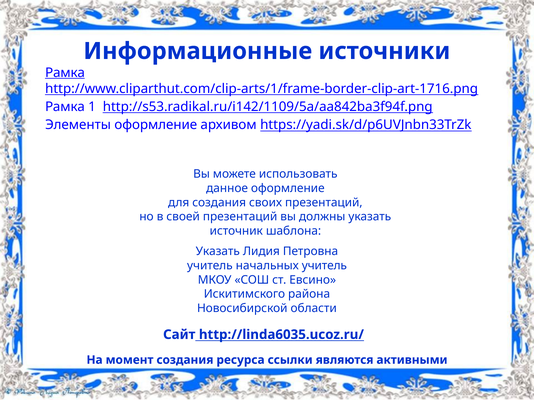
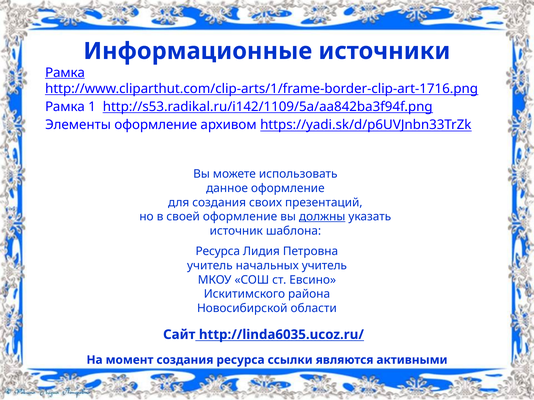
своей презентаций: презентаций -> оформление
должны underline: none -> present
Указать at (218, 252): Указать -> Ресурса
